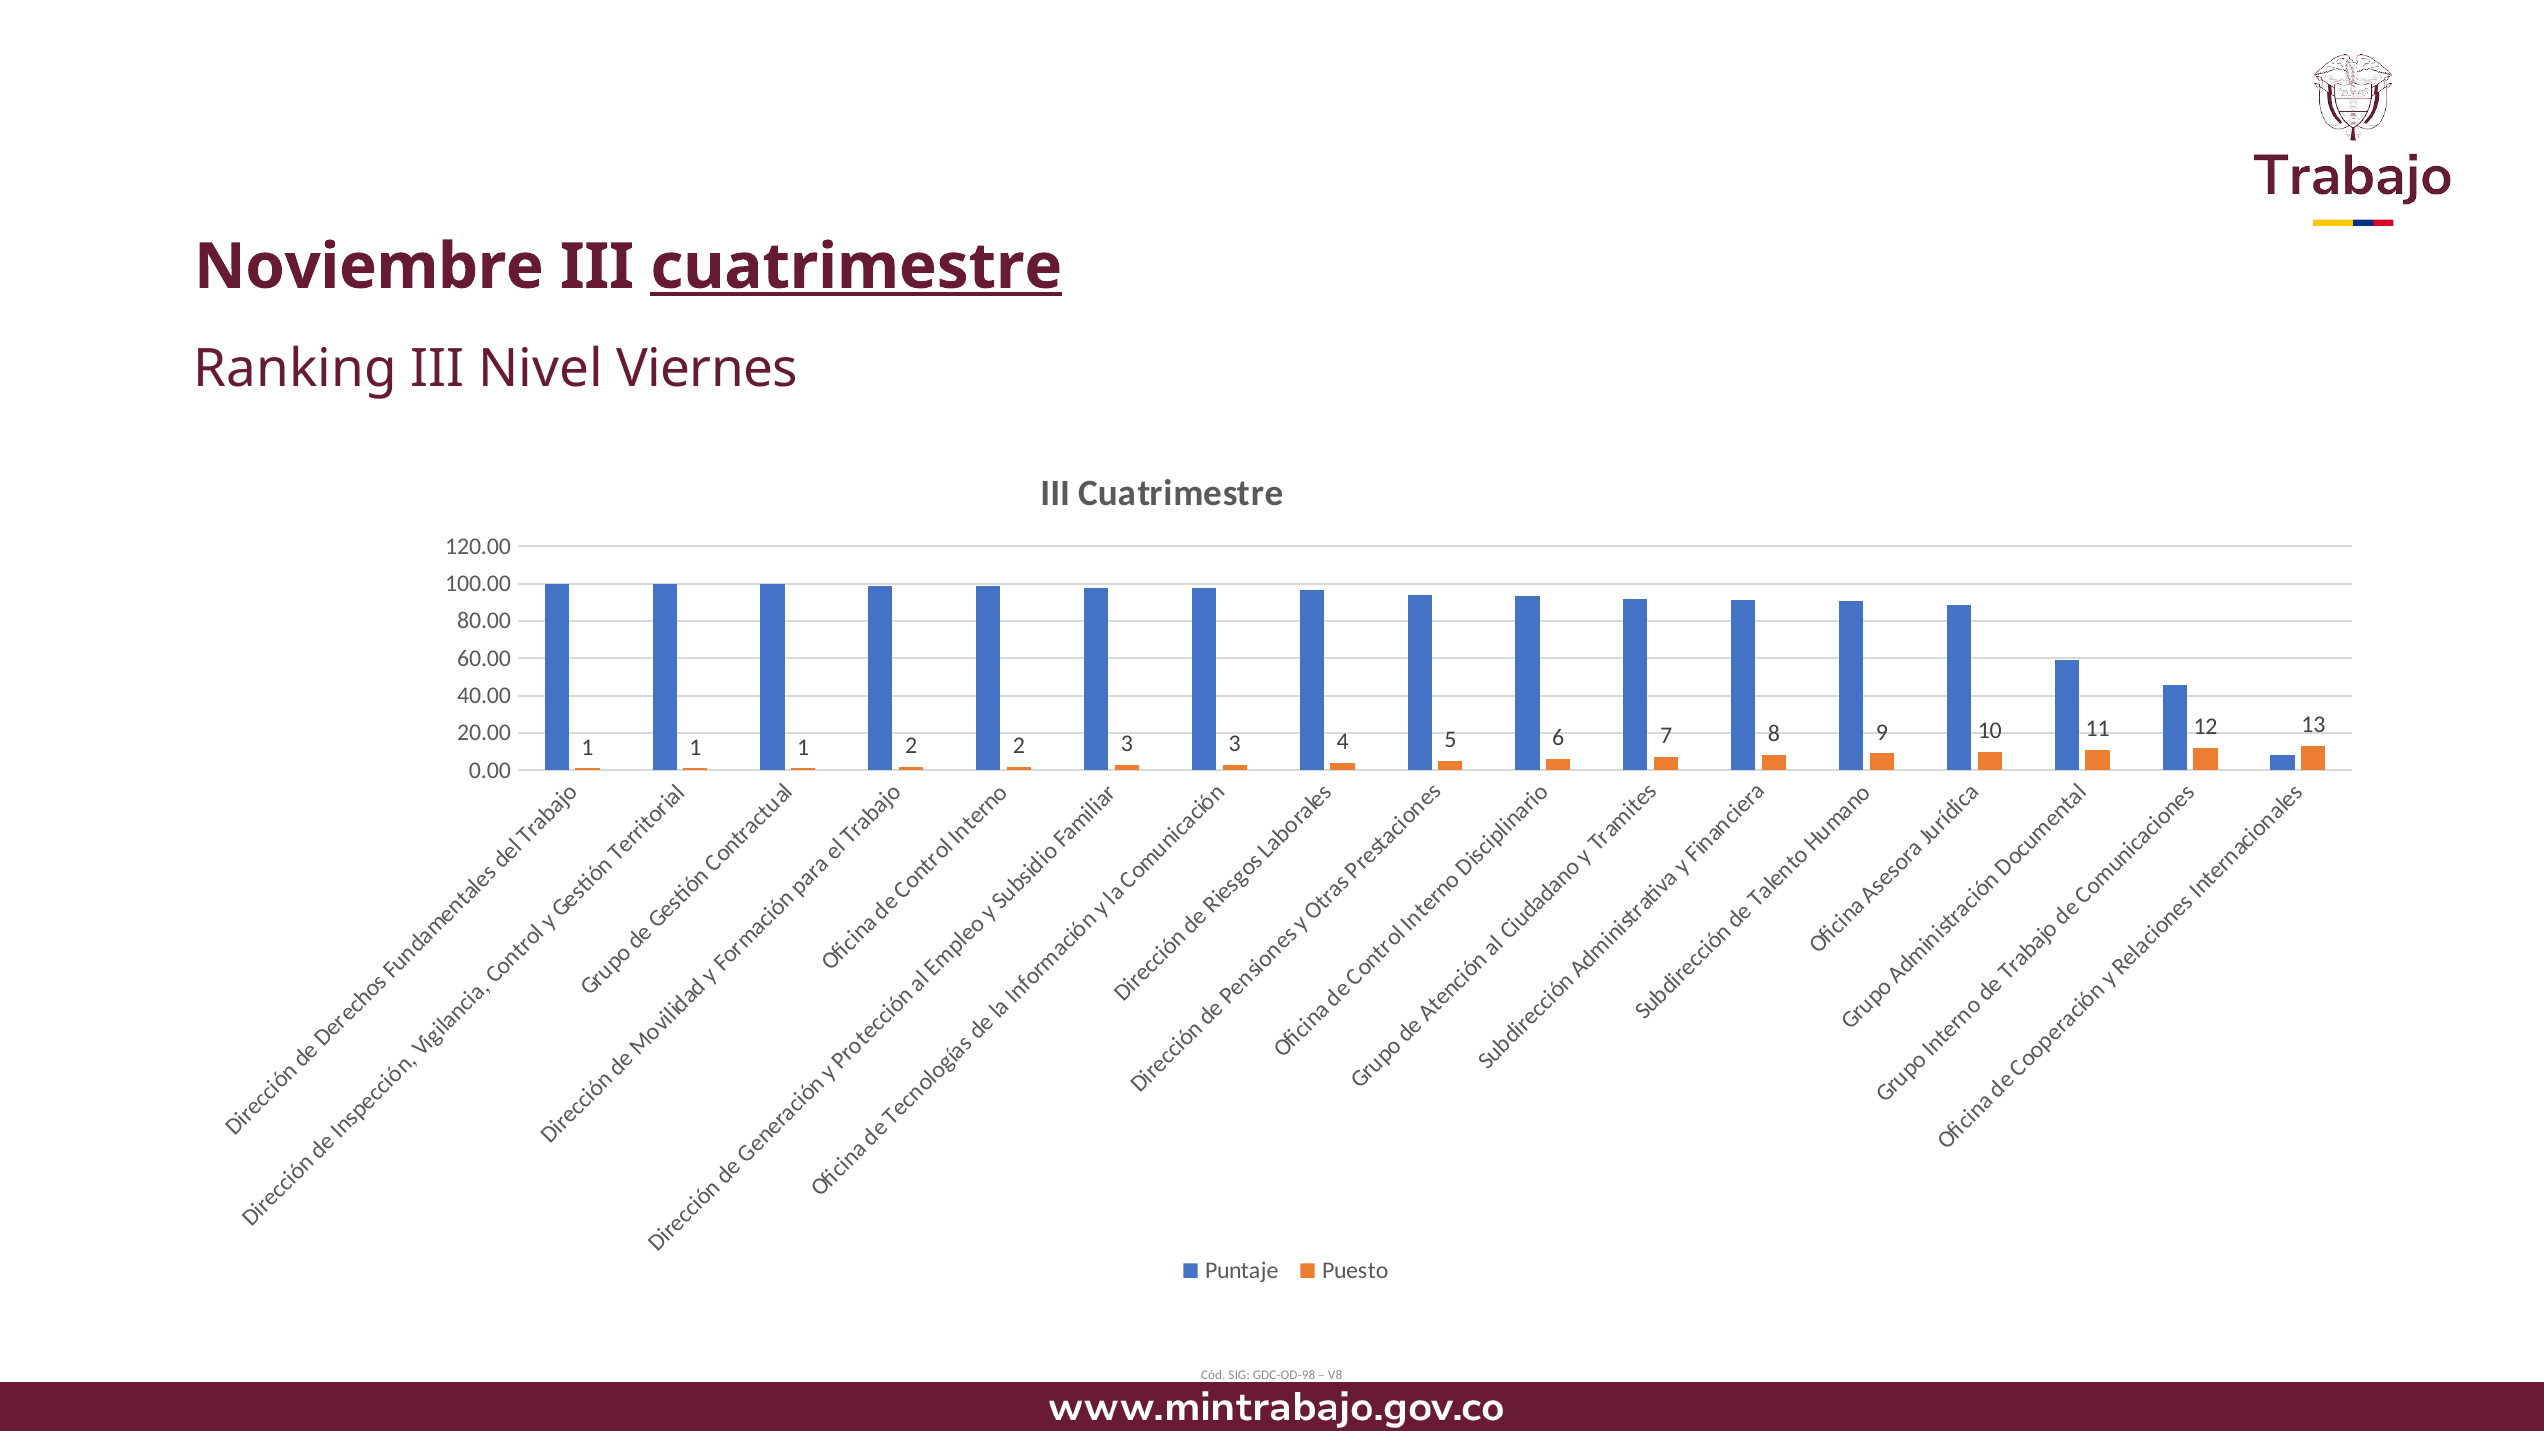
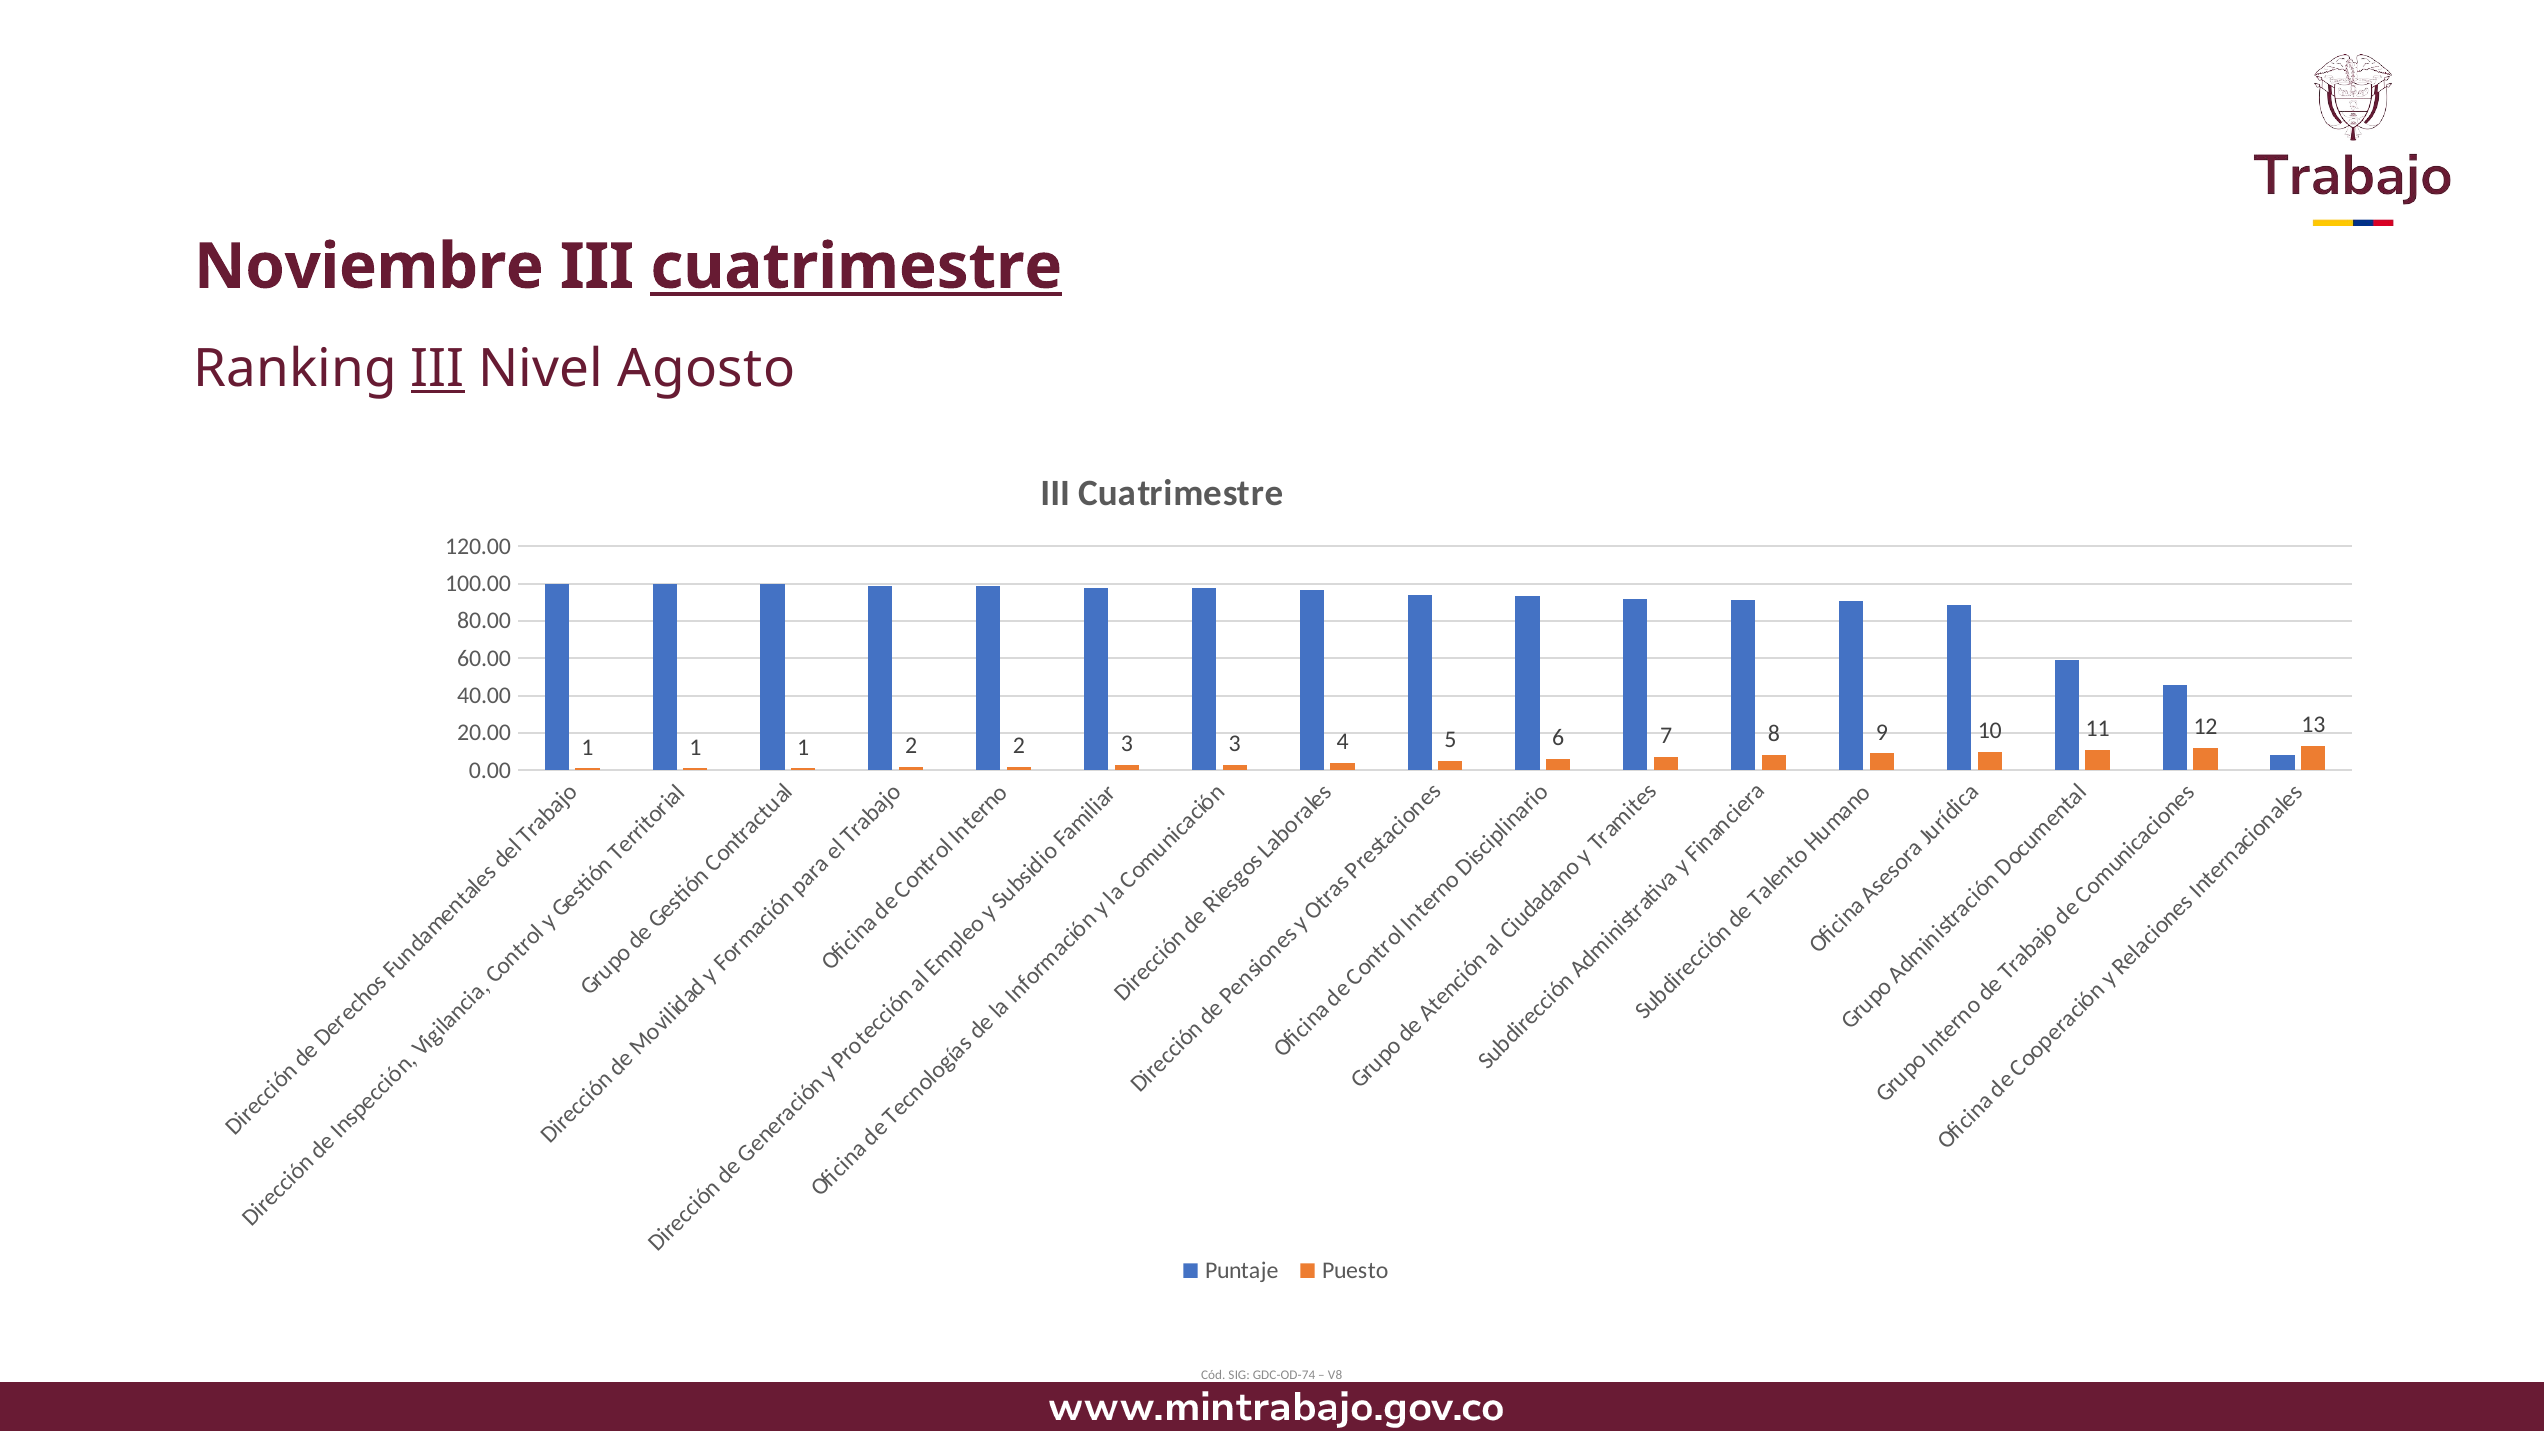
III at (438, 369) underline: none -> present
Viernes: Viernes -> Agosto
GDC-OD-98: GDC-OD-98 -> GDC-OD-74
